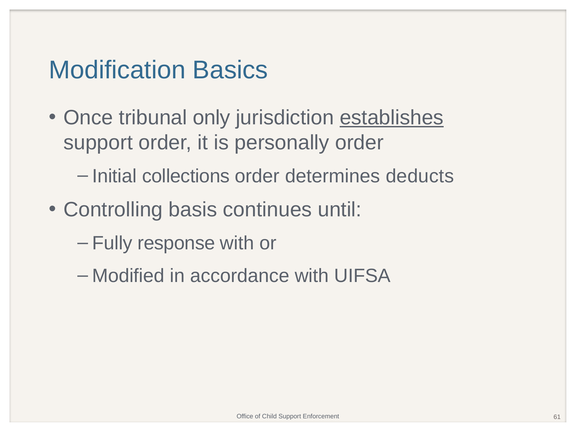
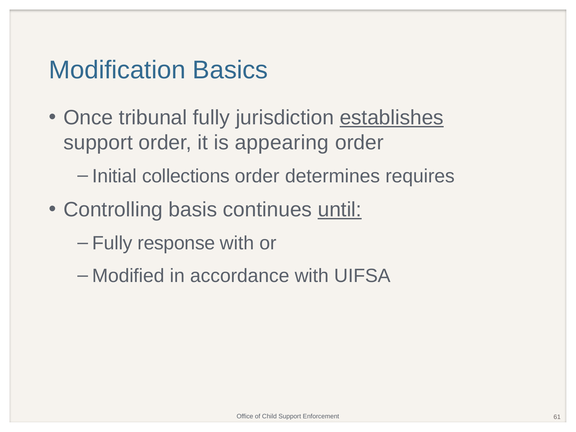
tribunal only: only -> fully
personally: personally -> appearing
deducts: deducts -> requires
until underline: none -> present
